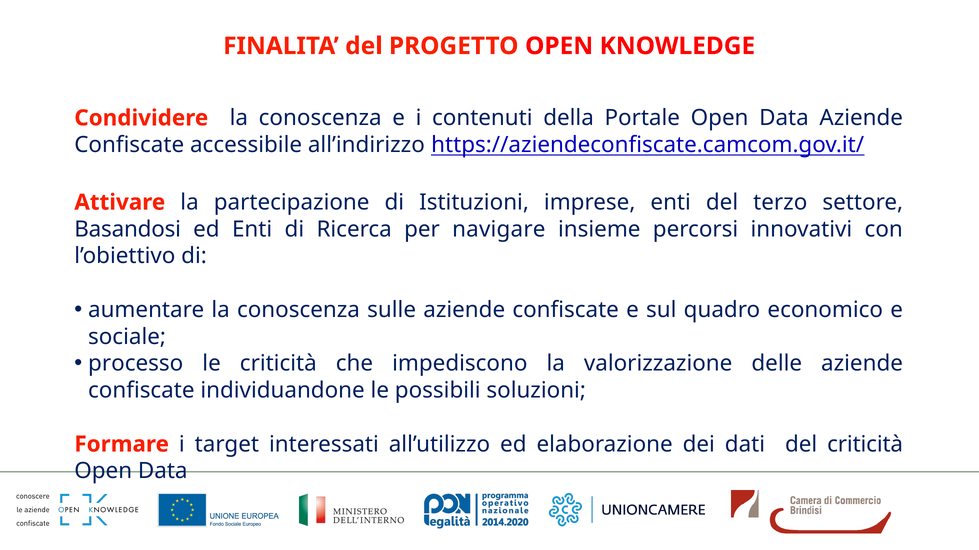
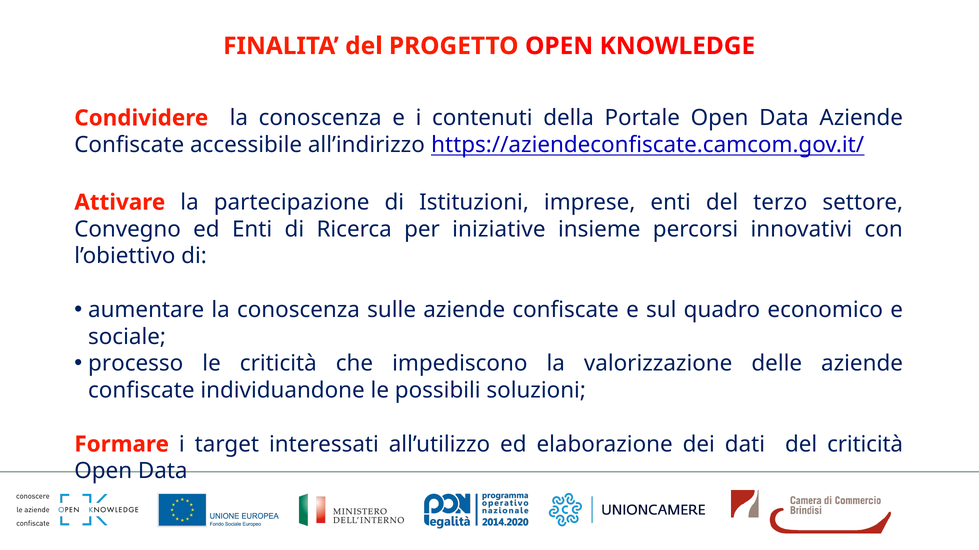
Basandosi: Basandosi -> Convegno
navigare: navigare -> iniziative
